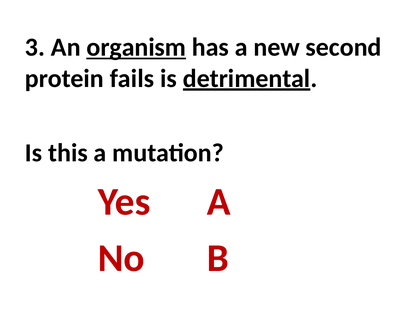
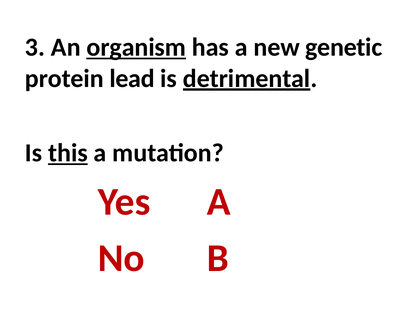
second: second -> genetic
fails: fails -> lead
this underline: none -> present
